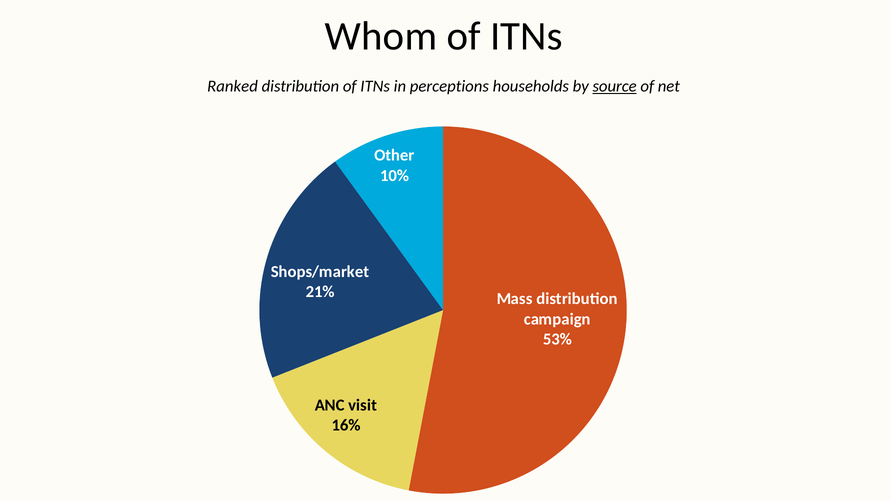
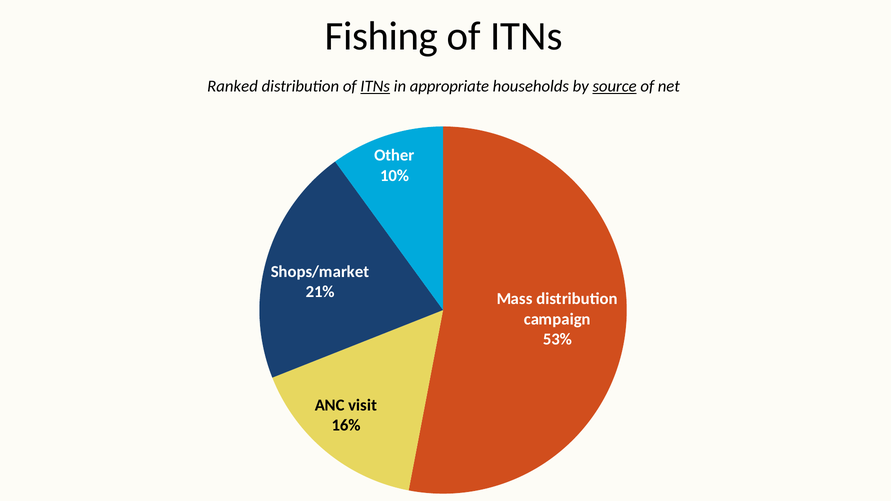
Whom: Whom -> Fishing
ITNs at (375, 86) underline: none -> present
perceptions: perceptions -> appropriate
